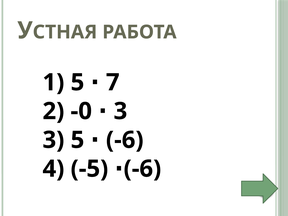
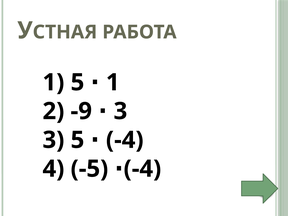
5 7: 7 -> 1
-0: -0 -> -9
5 -6: -6 -> -4
-5 -6: -6 -> -4
